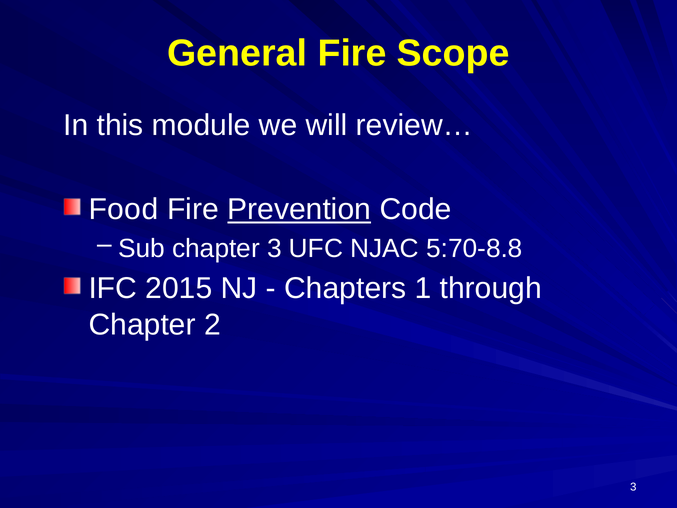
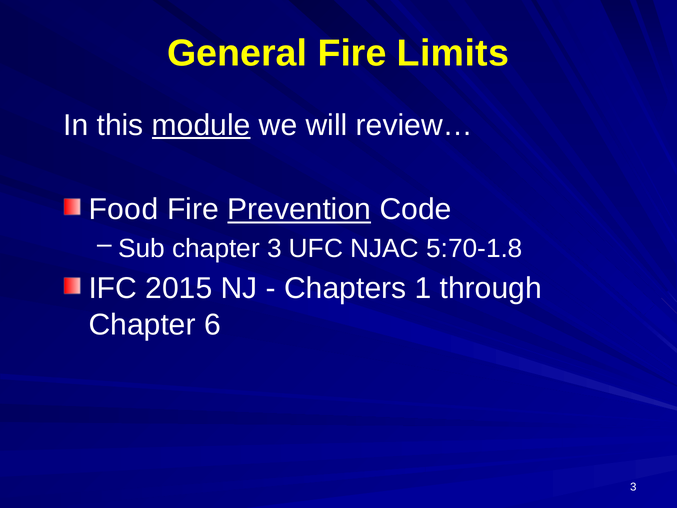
Scope: Scope -> Limits
module underline: none -> present
5:70-8.8: 5:70-8.8 -> 5:70-1.8
2: 2 -> 6
